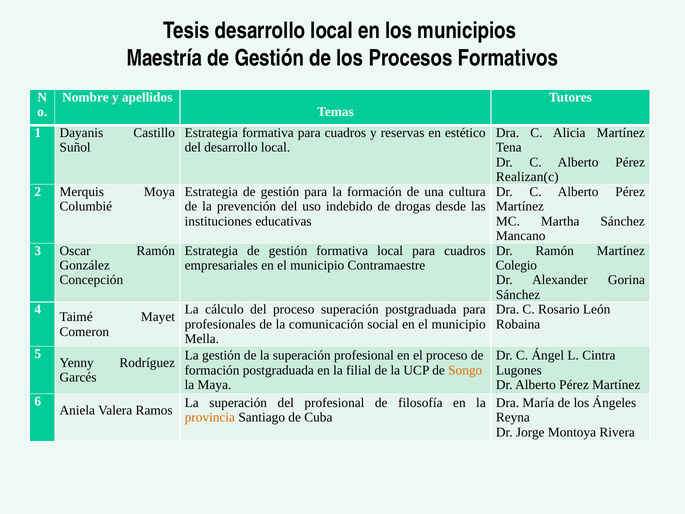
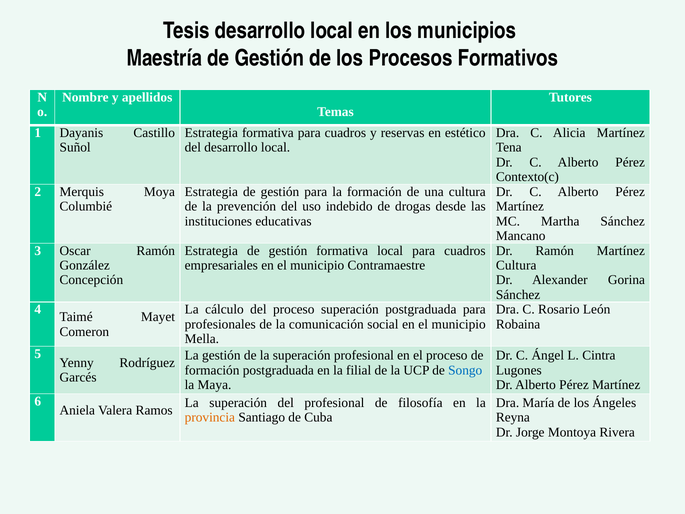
Realizan(c: Realizan(c -> Contexto(c
Colegio at (516, 265): Colegio -> Cultura
Songo colour: orange -> blue
